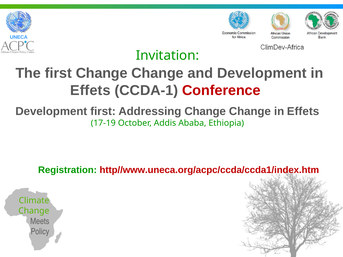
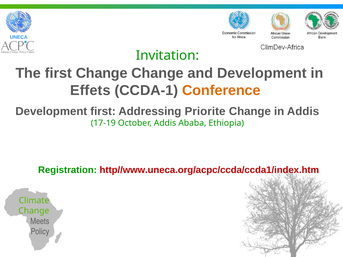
Conference colour: red -> orange
Addressing Change: Change -> Priorite
Change in Effets: Effets -> Addis
